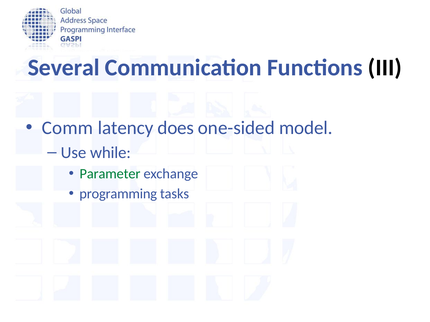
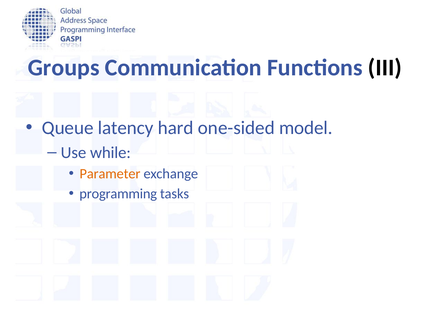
Several: Several -> Groups
Comm: Comm -> Queue
does: does -> hard
Parameter colour: green -> orange
